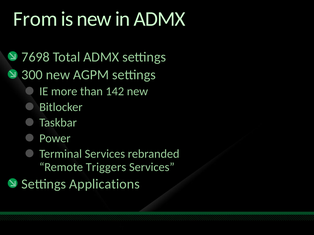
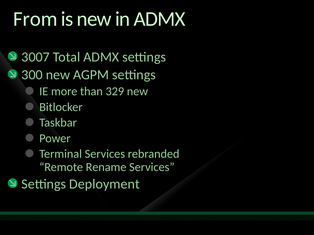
7698: 7698 -> 3007
142: 142 -> 329
Triggers: Triggers -> Rename
Applications: Applications -> Deployment
